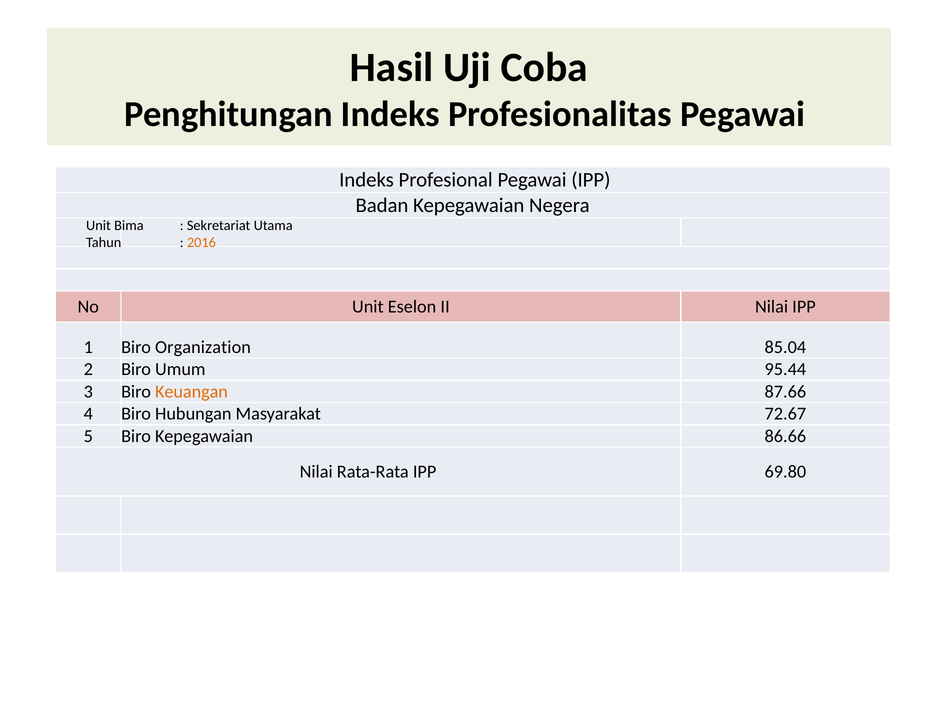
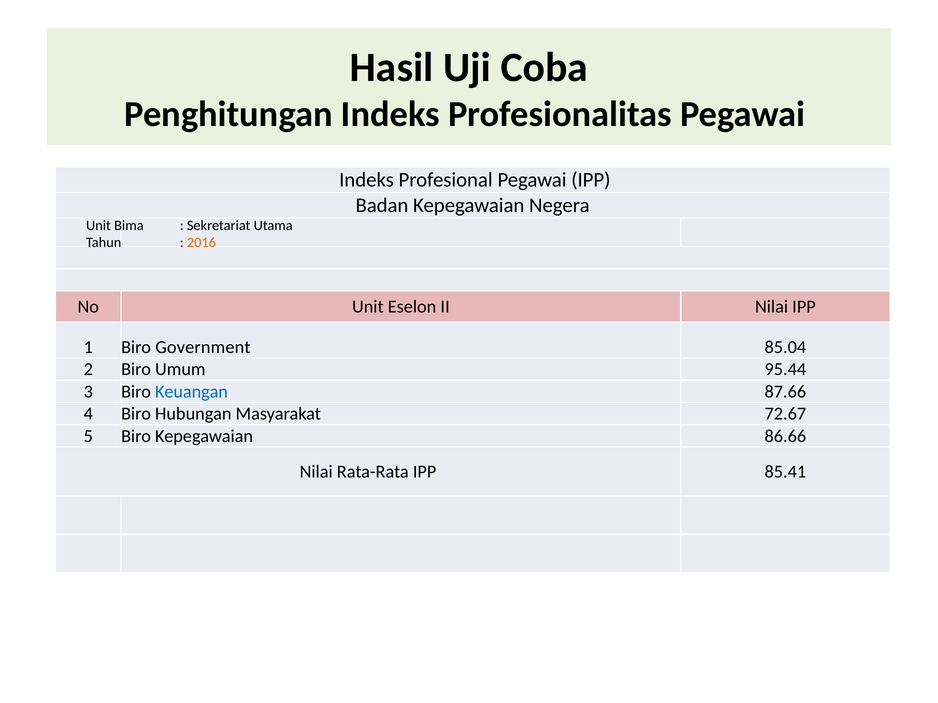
Organization: Organization -> Government
Keuangan colour: orange -> blue
69.80: 69.80 -> 85.41
